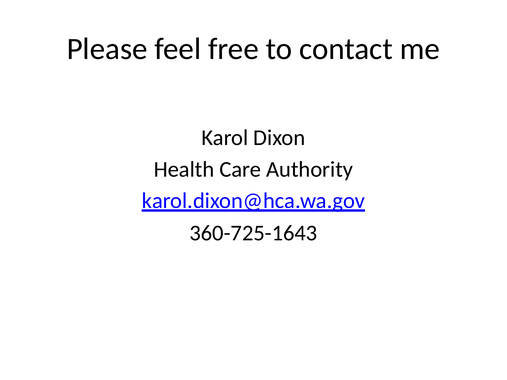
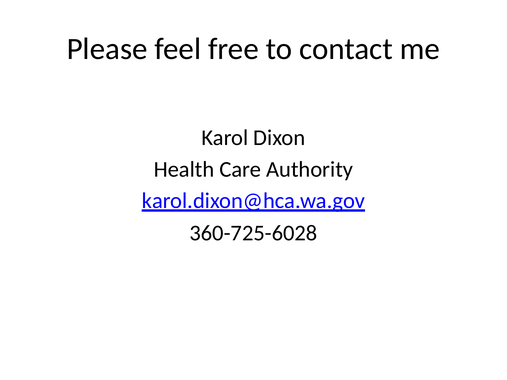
360-725-1643: 360-725-1643 -> 360-725-6028
